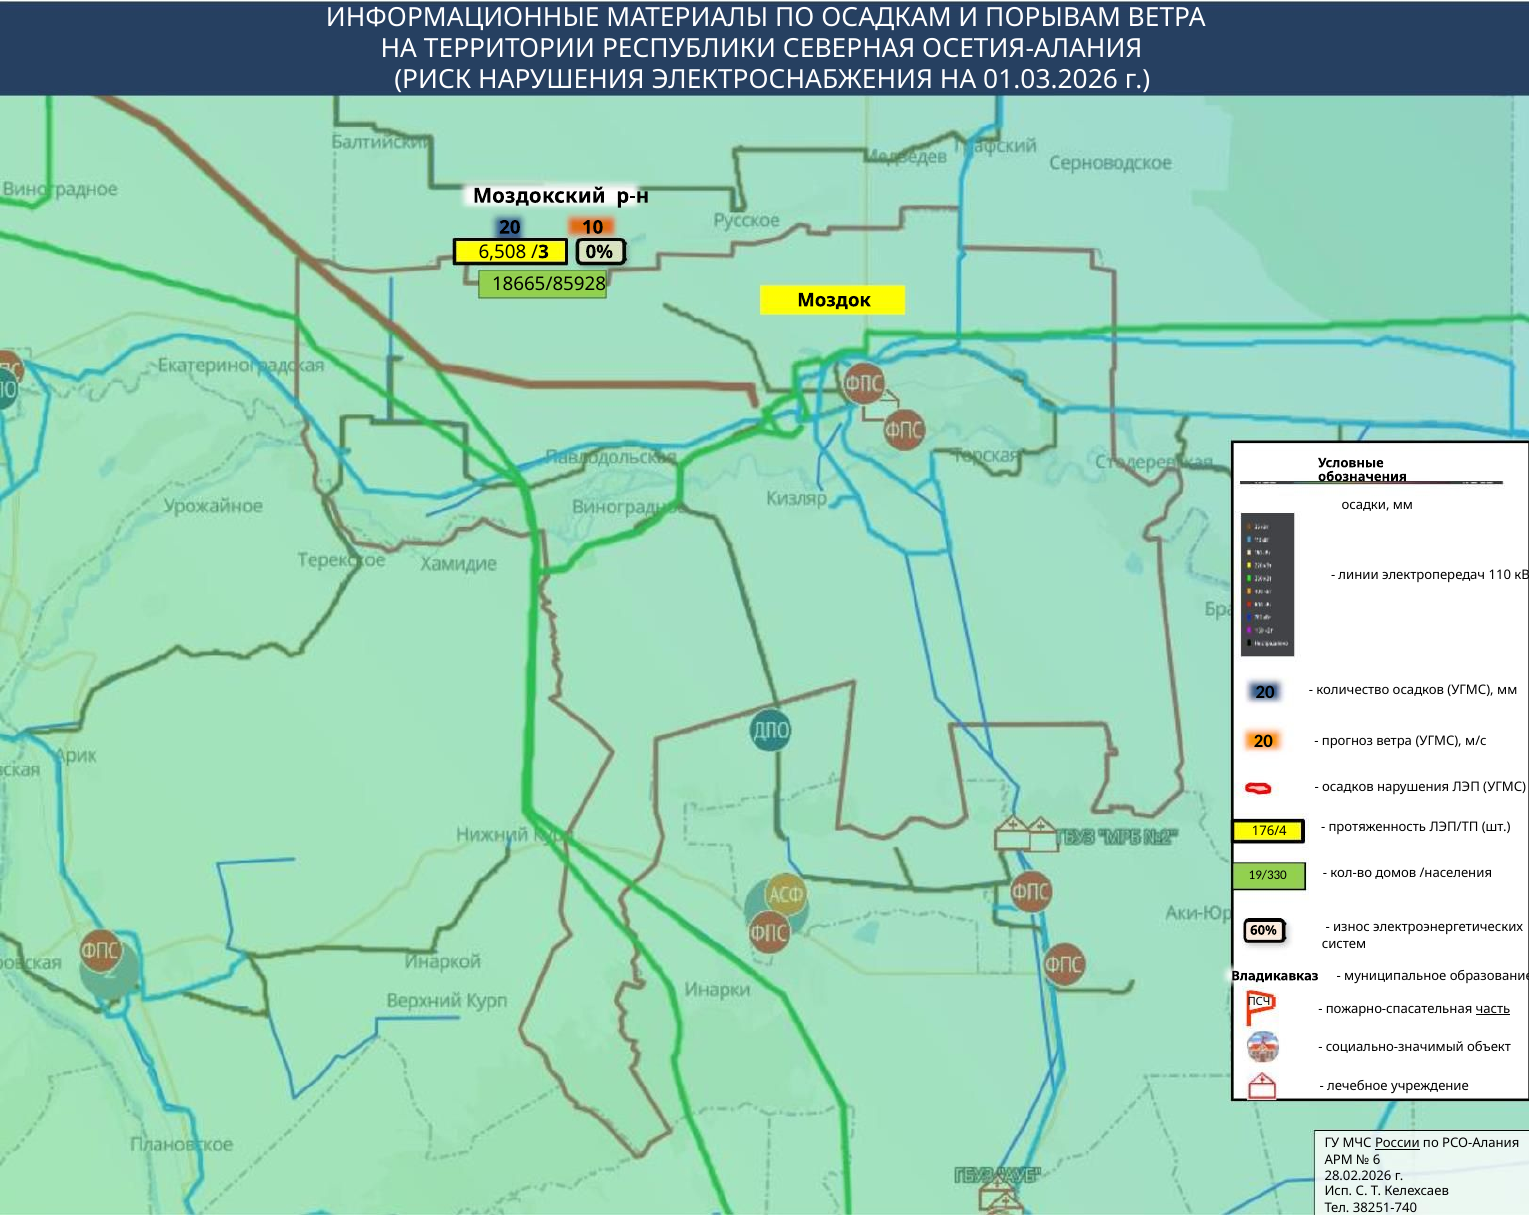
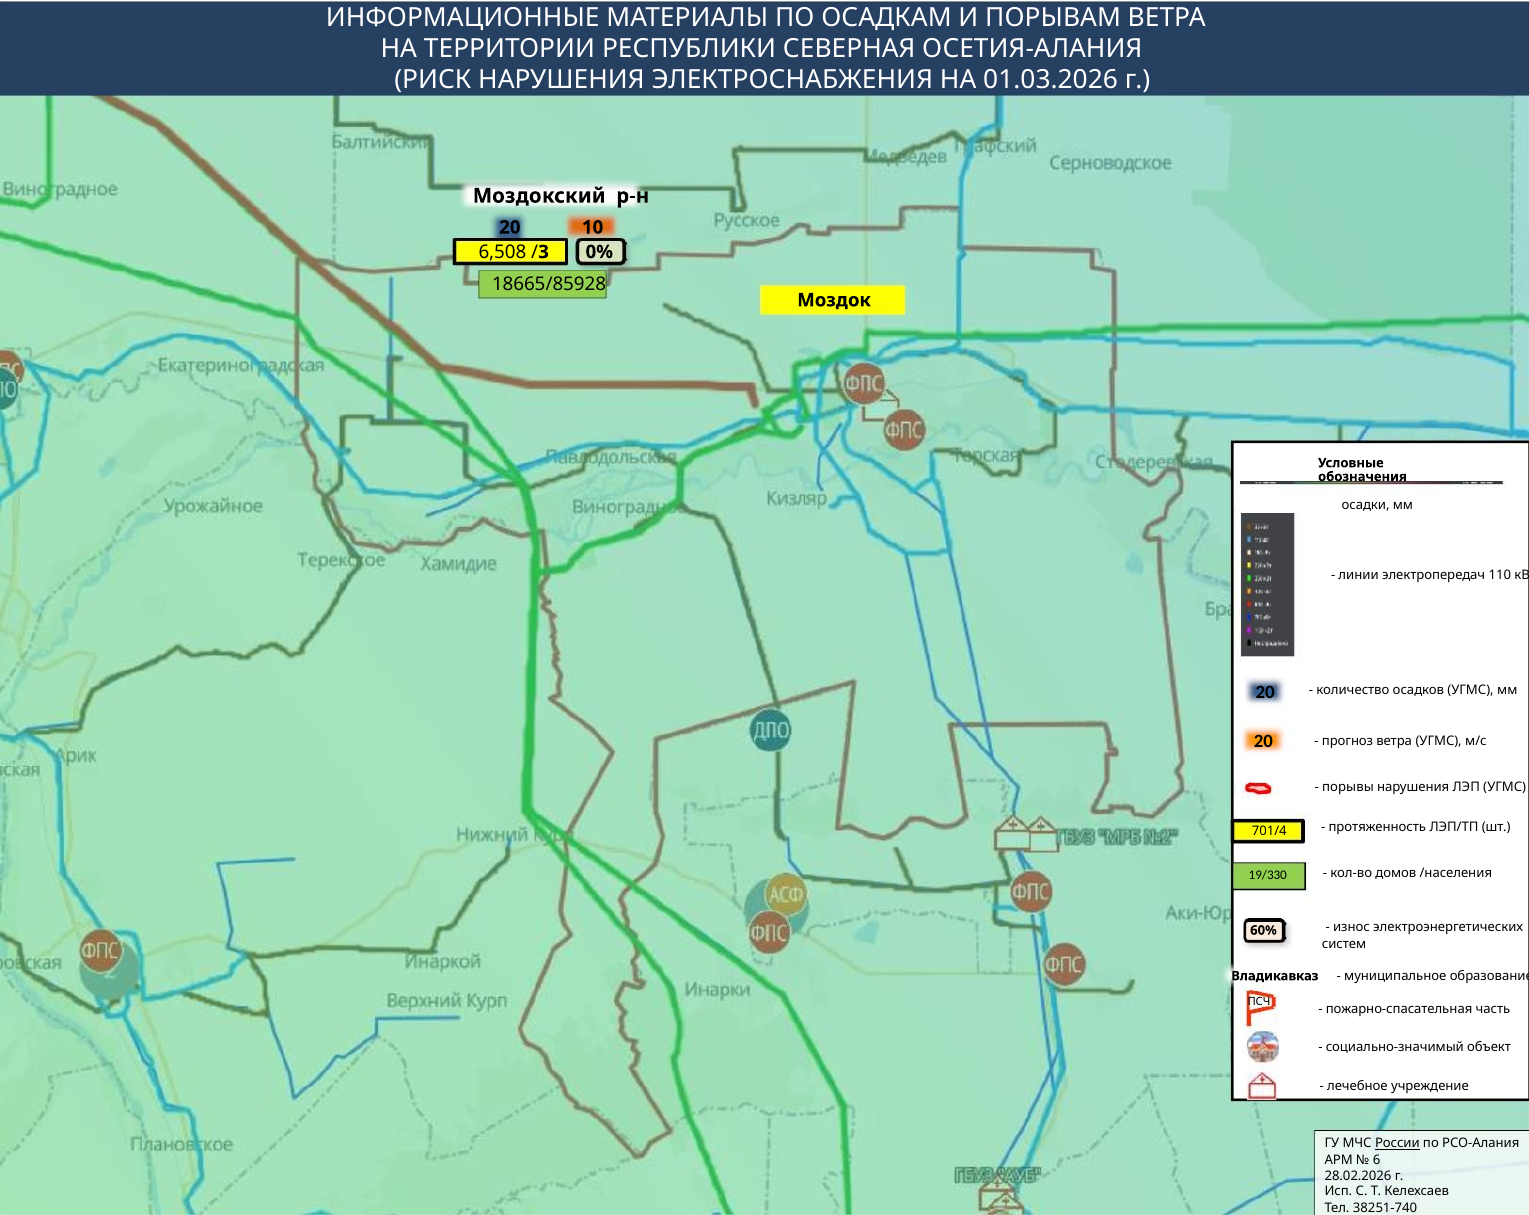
осадков at (1348, 787): осадков -> порывы
176/4: 176/4 -> 701/4
часть underline: present -> none
